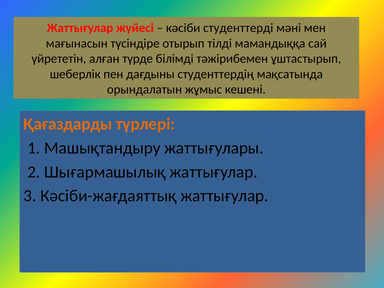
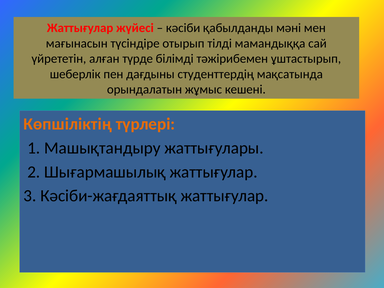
студенттерді: студенттерді -> қабылданды
Қағаздарды: Қағаздарды -> Көпшіліктің
